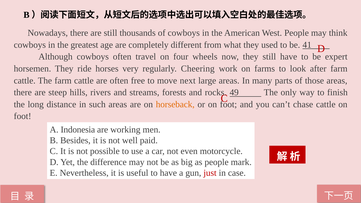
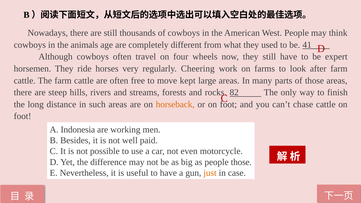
greatest: greatest -> animals
next: next -> kept
49: 49 -> 82
people mark: mark -> those
just colour: red -> orange
